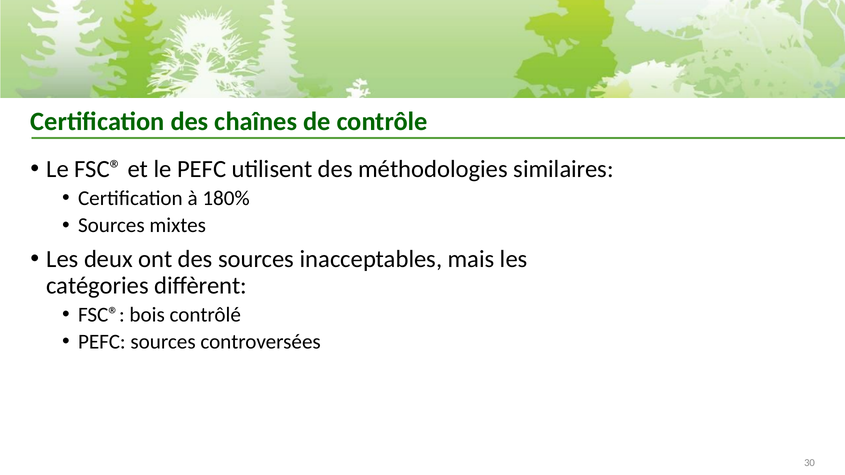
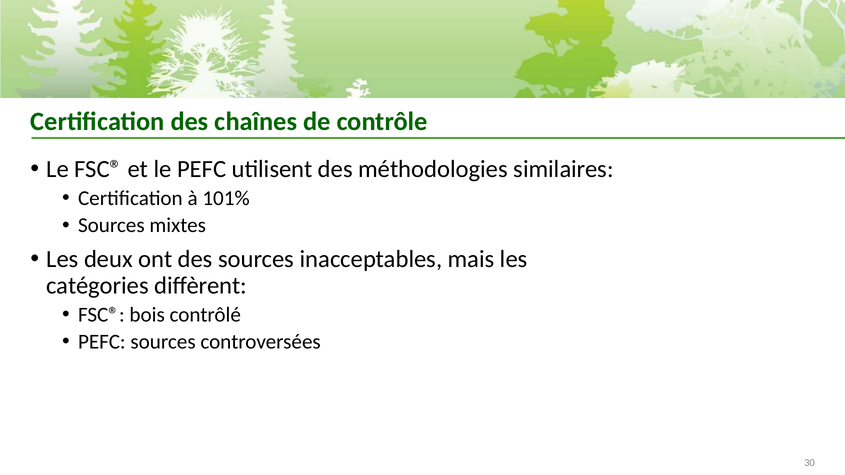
180%: 180% -> 101%
